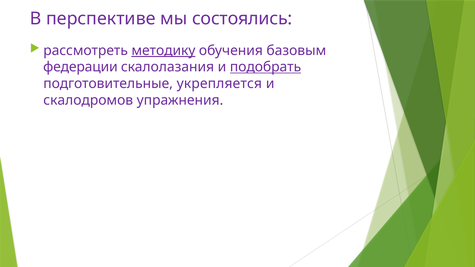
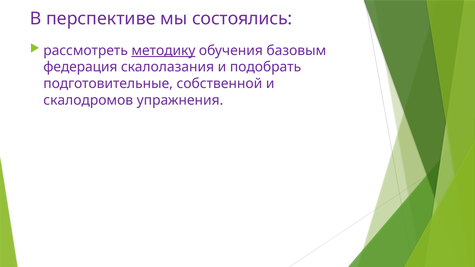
федерации: федерации -> федерация
подобрать underline: present -> none
укрепляется: укрепляется -> собственной
